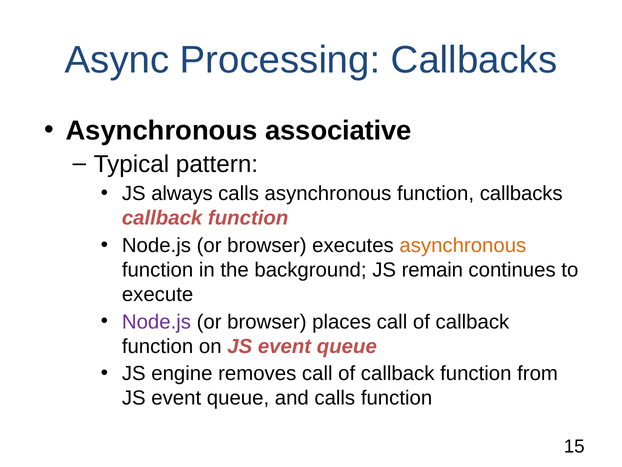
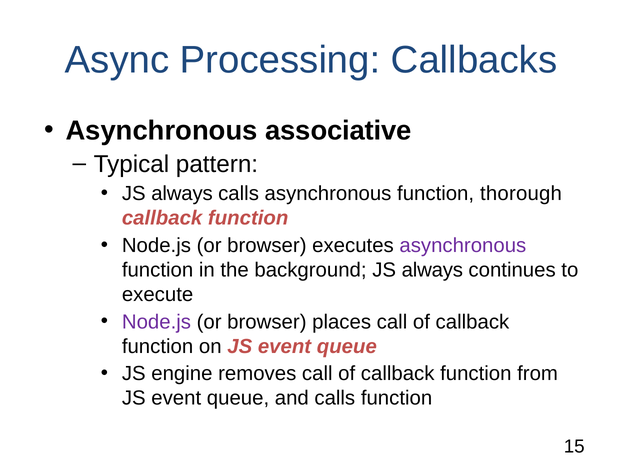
function callbacks: callbacks -> thorough
asynchronous at (463, 245) colour: orange -> purple
background JS remain: remain -> always
